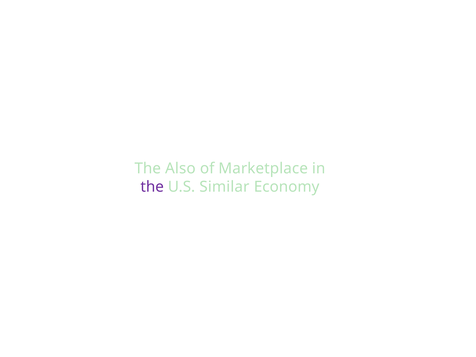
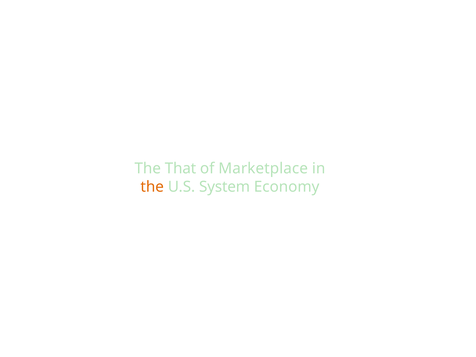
Also: Also -> That
the at (152, 187) colour: purple -> orange
Similar: Similar -> System
